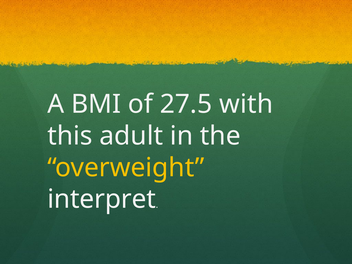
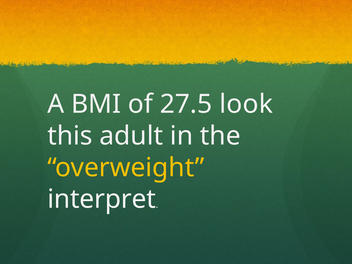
with: with -> look
